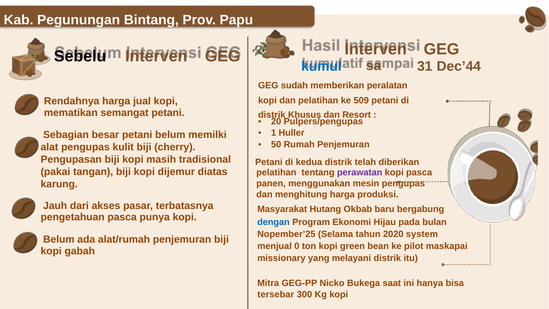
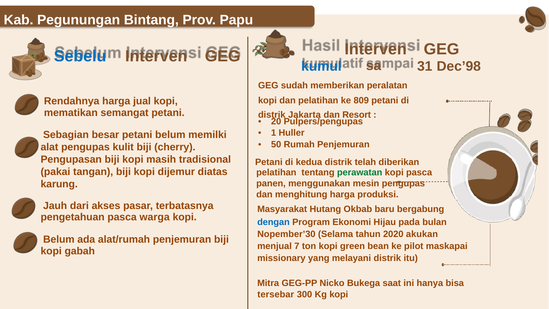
Sebelu colour: black -> blue
Dec’44: Dec’44 -> Dec’98
509: 509 -> 809
Khusus: Khusus -> Jakarta
perawatan colour: purple -> green
punya: punya -> warga
Nopember’25: Nopember’25 -> Nopember’30
system: system -> akukan
0: 0 -> 7
